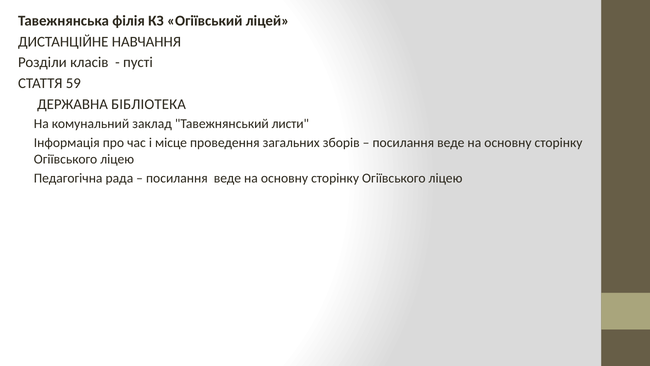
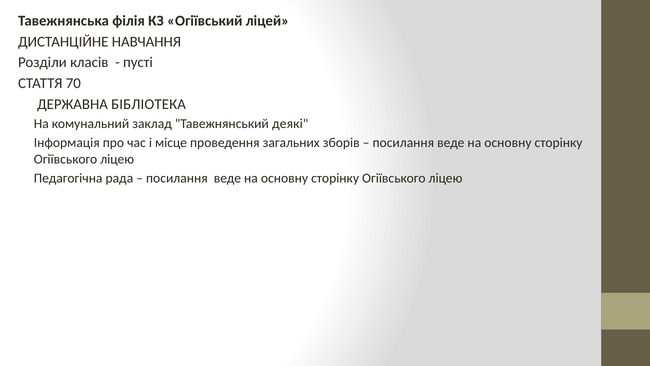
59: 59 -> 70
листи: листи -> деякі
